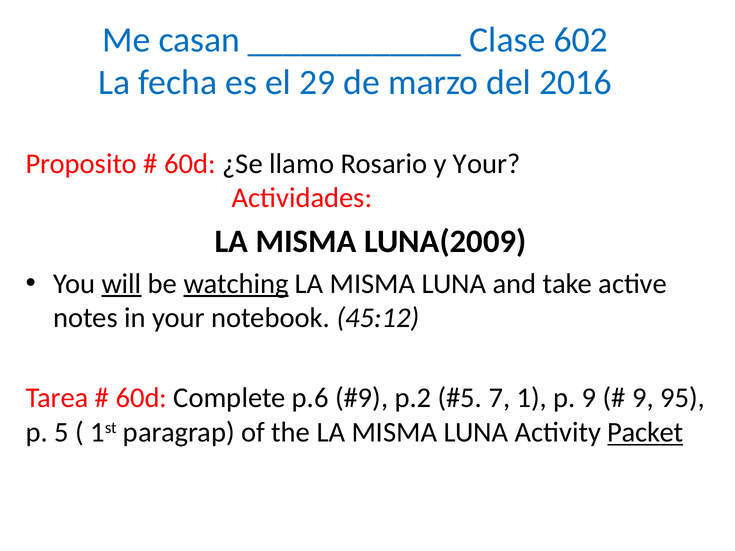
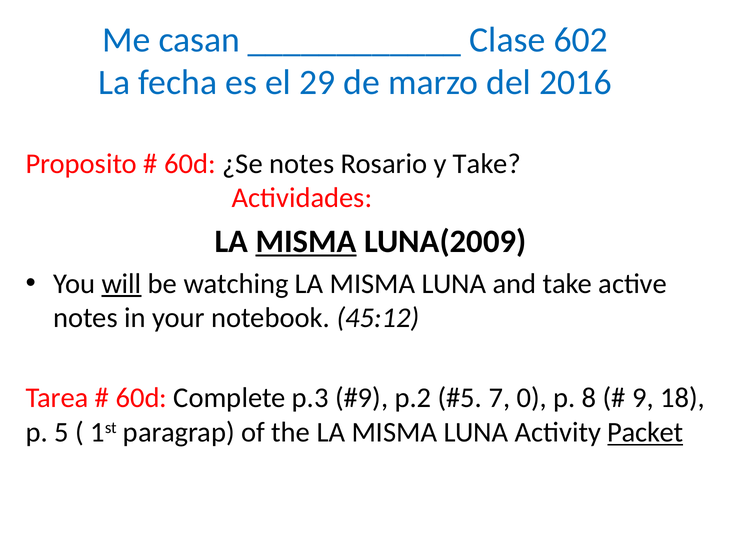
¿Se llamo: llamo -> notes
y Your: Your -> Take
MISMA at (306, 242) underline: none -> present
watching underline: present -> none
p.6: p.6 -> p.3
1: 1 -> 0
p 9: 9 -> 8
95: 95 -> 18
